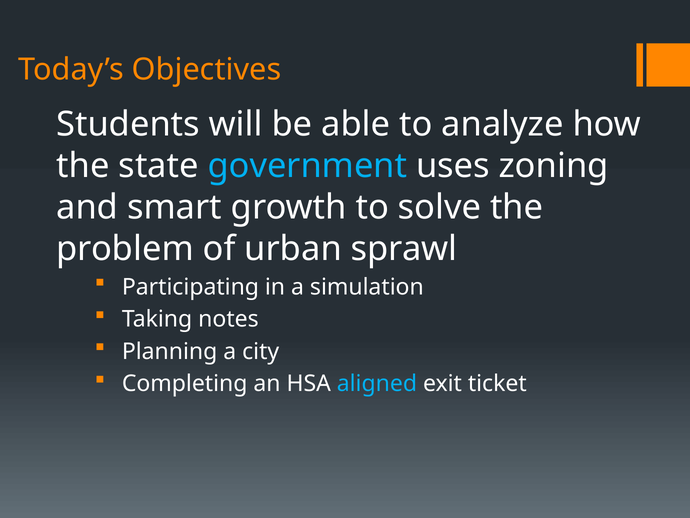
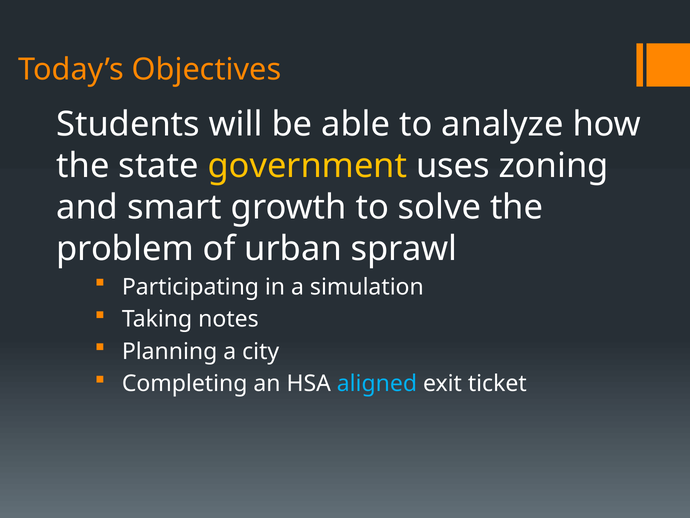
government colour: light blue -> yellow
